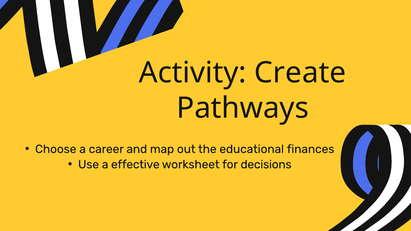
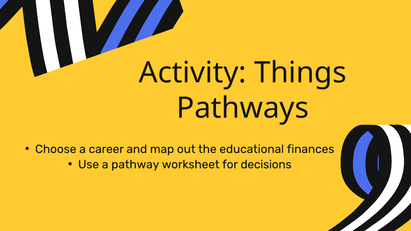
Create: Create -> Things
effective: effective -> pathway
